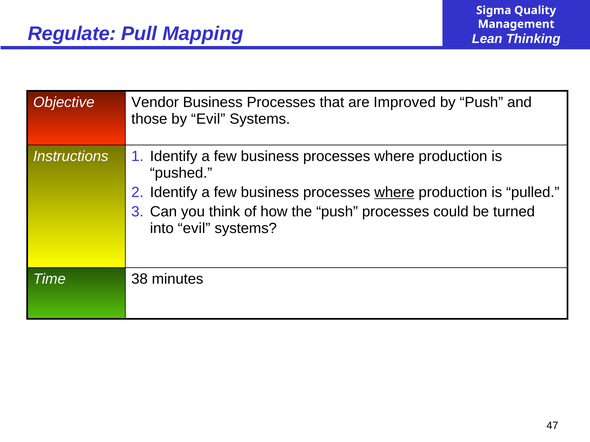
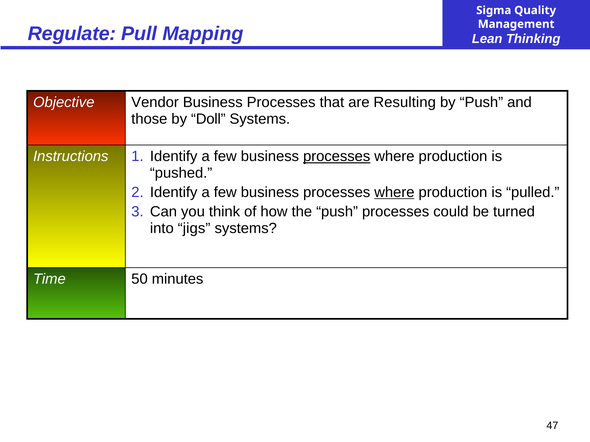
Improved: Improved -> Resulting
by Evil: Evil -> Doll
processes at (337, 157) underline: none -> present
into evil: evil -> jigs
38: 38 -> 50
